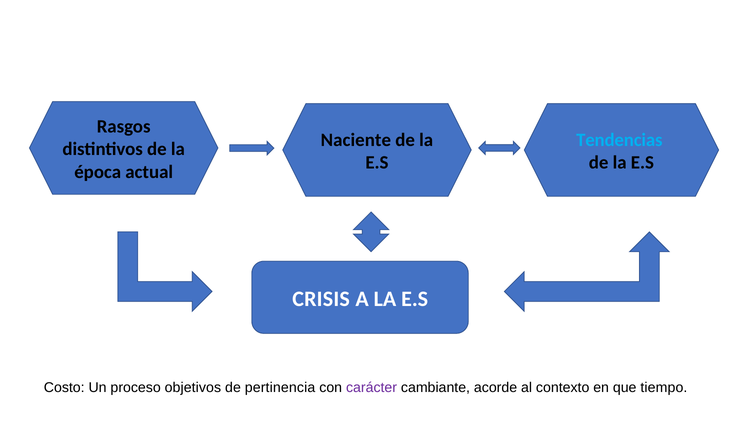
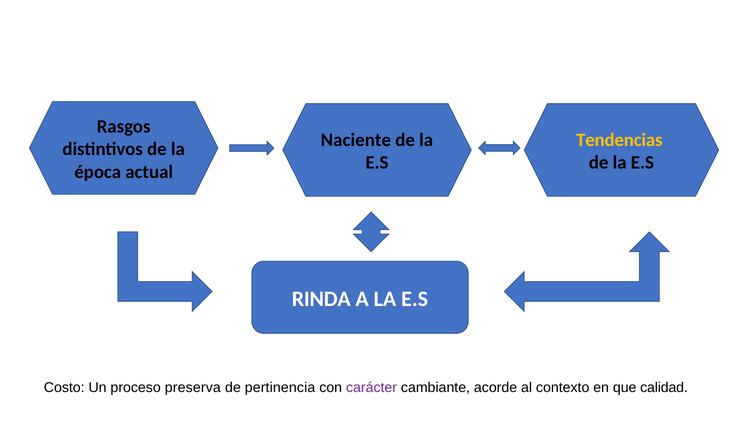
Tendencias colour: light blue -> yellow
CRISIS: CRISIS -> RINDA
objetivos: objetivos -> preserva
tiempo: tiempo -> calidad
